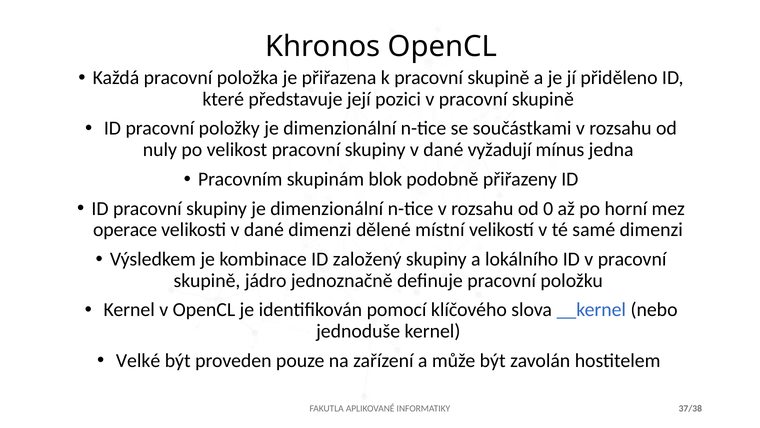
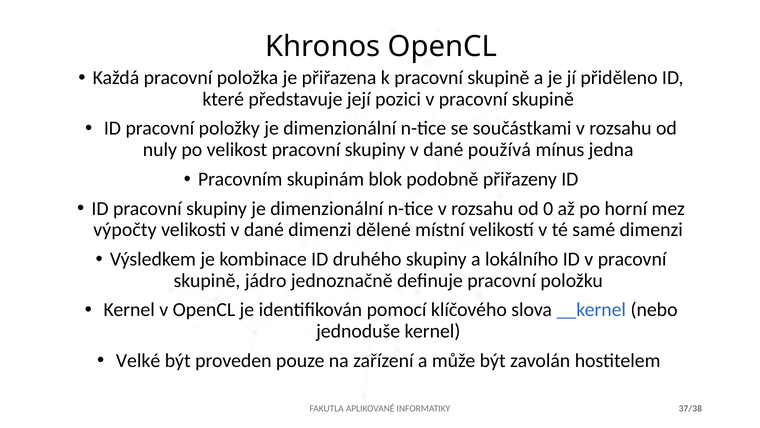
vyžadují: vyžadují -> používá
operace: operace -> výpočty
založený: založený -> druhého
